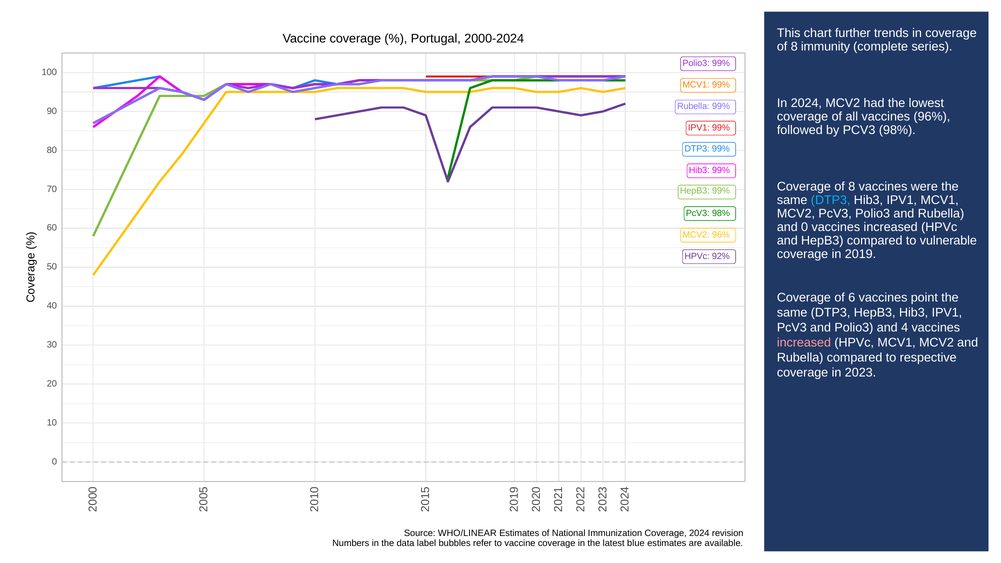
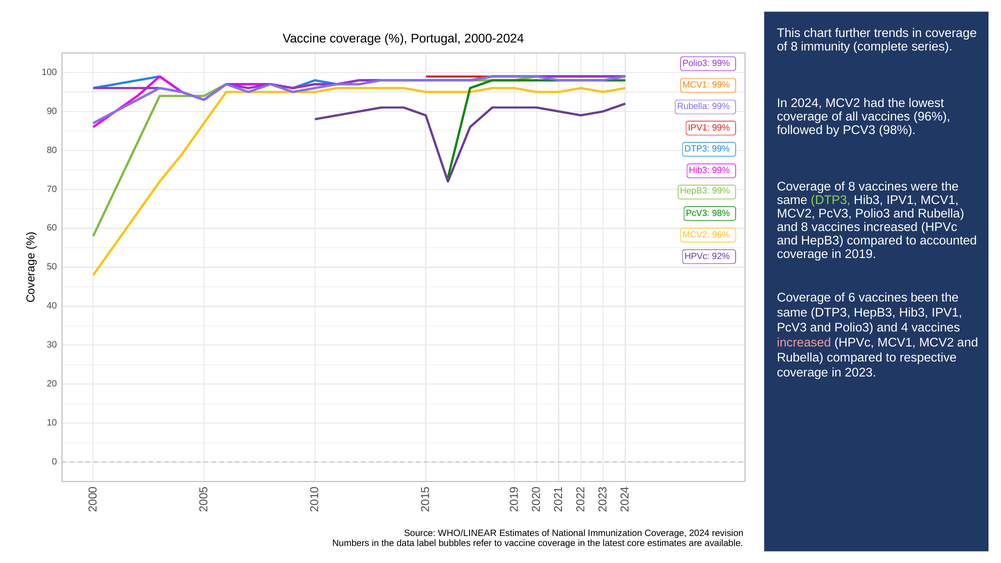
DTP3 at (831, 200) colour: light blue -> light green
and 0: 0 -> 8
vulnerable: vulnerable -> accounted
point: point -> been
blue: blue -> core
